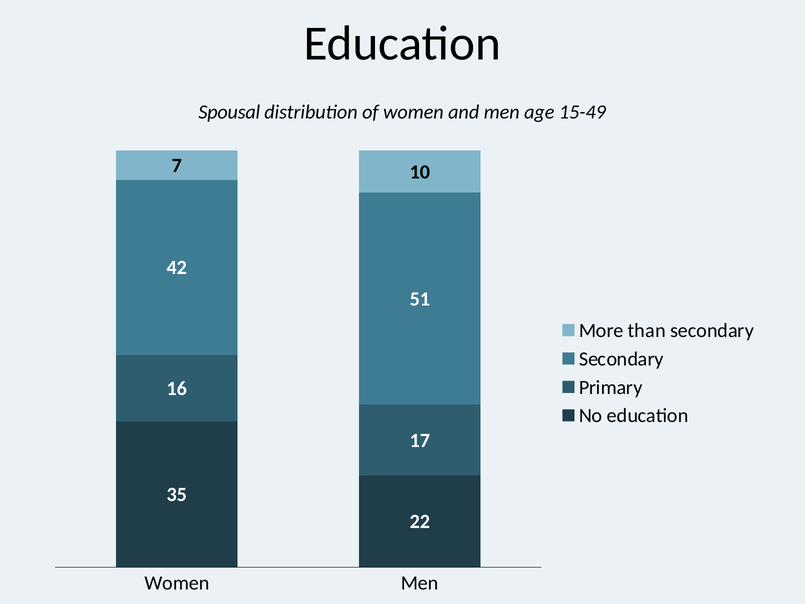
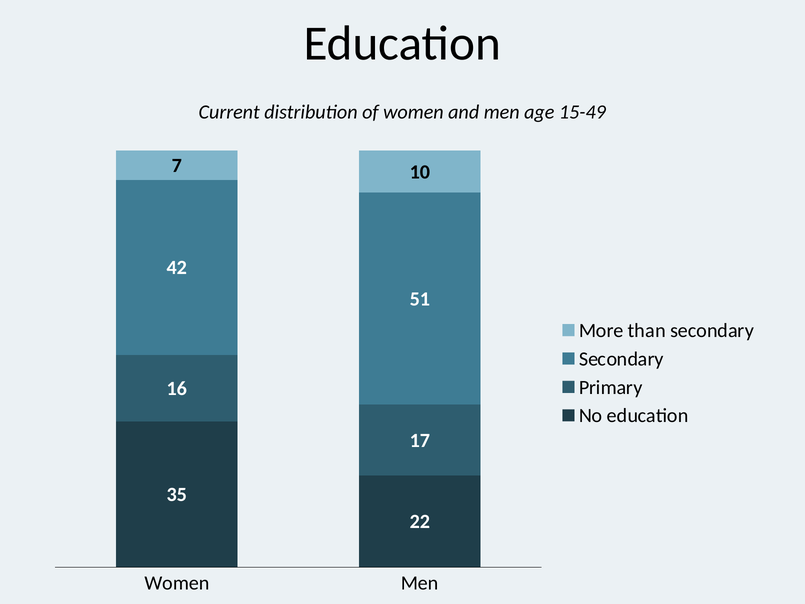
Spousal: Spousal -> Current
